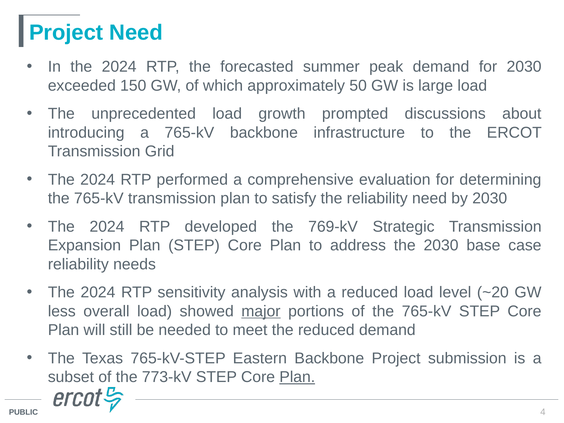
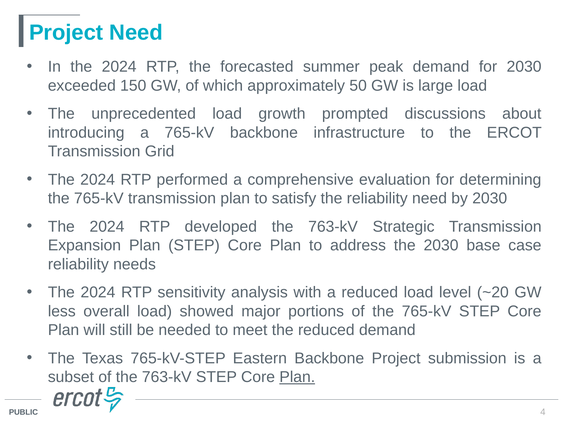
developed the 769-kV: 769-kV -> 763-kV
major underline: present -> none
of the 773-kV: 773-kV -> 763-kV
